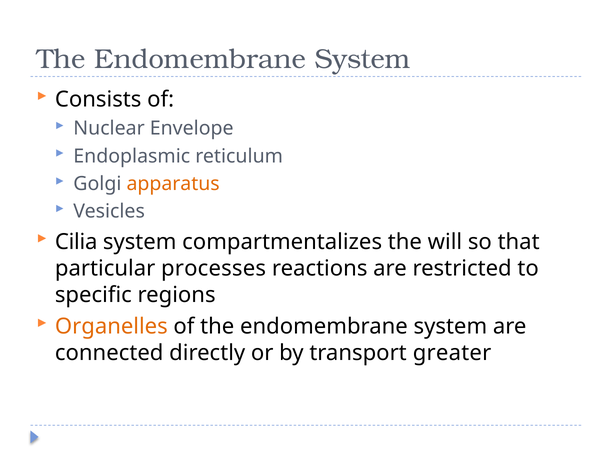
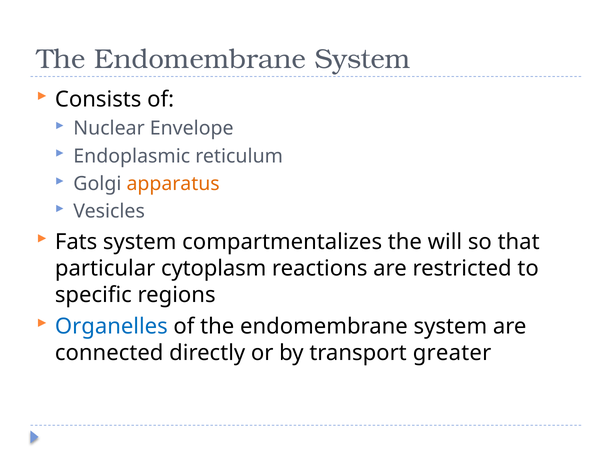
Cilia: Cilia -> Fats
processes: processes -> cytoplasm
Organelles colour: orange -> blue
